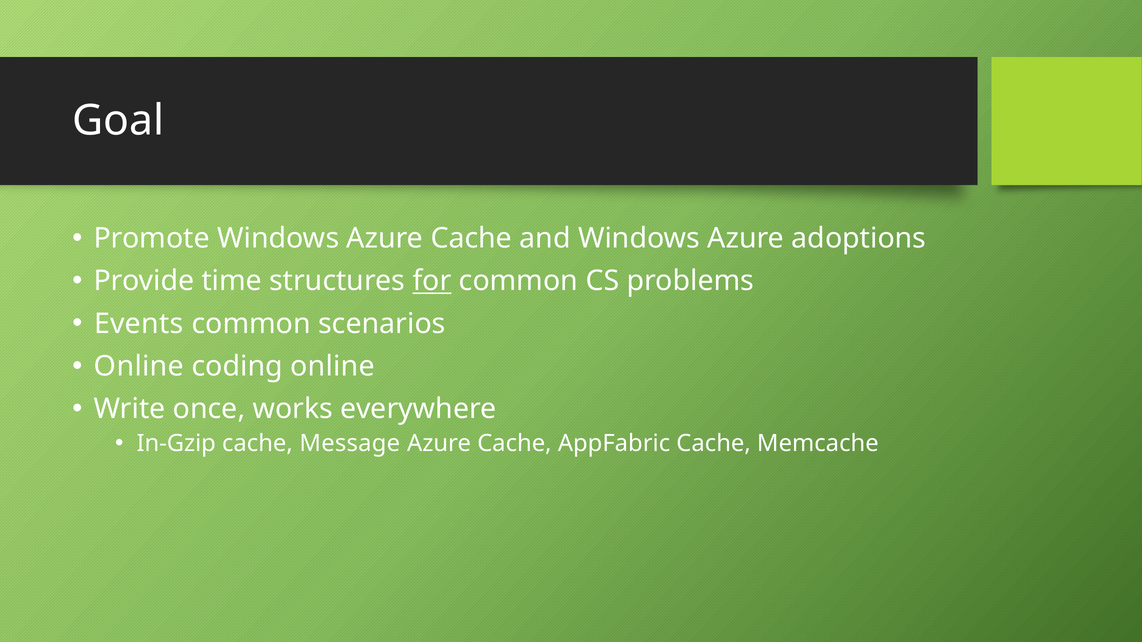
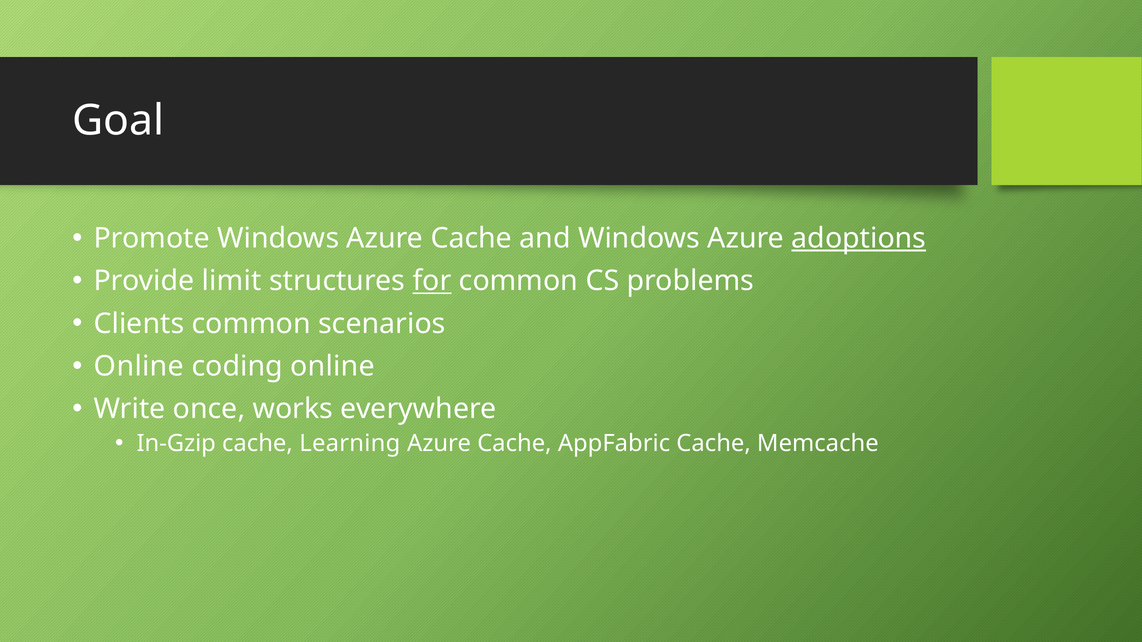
adoptions underline: none -> present
time: time -> limit
Events: Events -> Clients
Message: Message -> Learning
